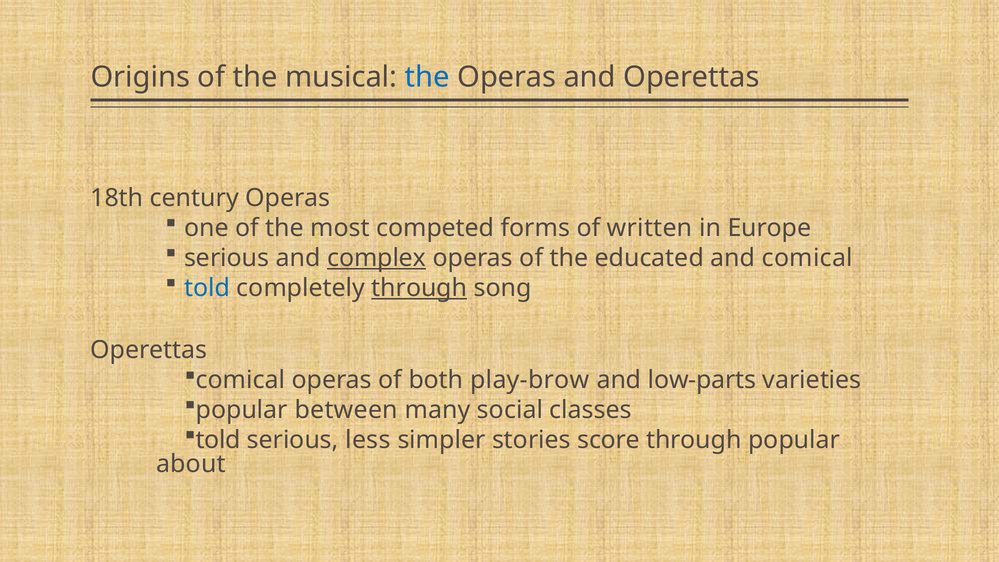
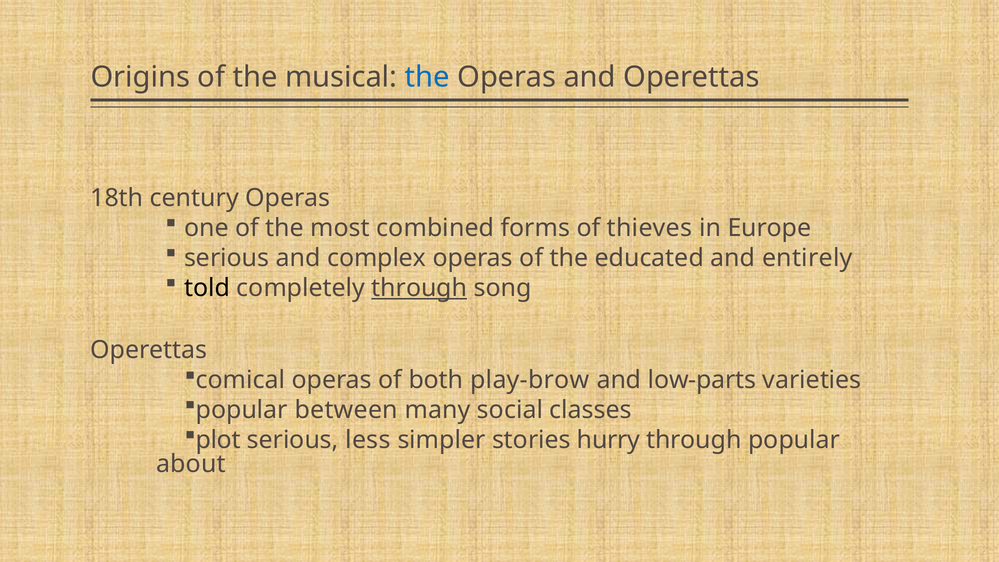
competed: competed -> combined
written: written -> thieves
complex underline: present -> none
and comical: comical -> entirely
told at (207, 288) colour: blue -> black
told at (218, 440): told -> plot
score: score -> hurry
